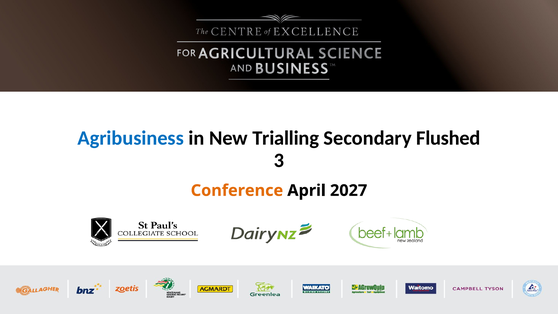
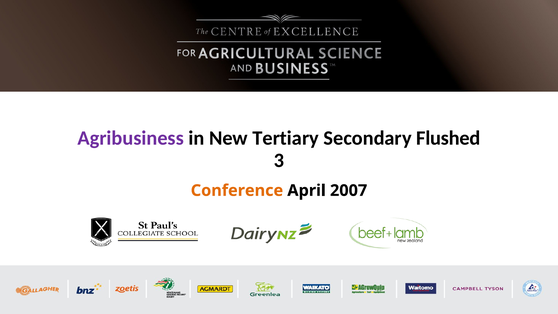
Agribusiness colour: blue -> purple
Trialling: Trialling -> Tertiary
2027: 2027 -> 2007
